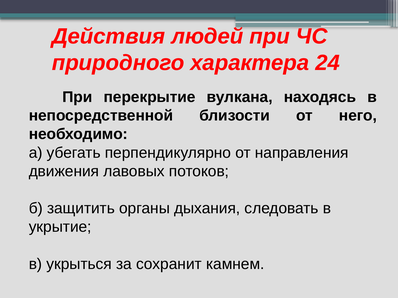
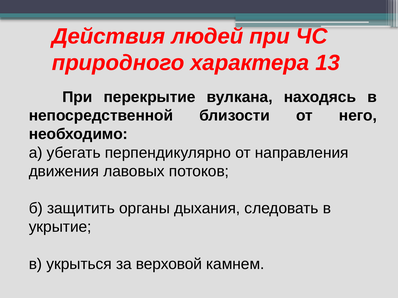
24: 24 -> 13
сохранит: сохранит -> верховой
